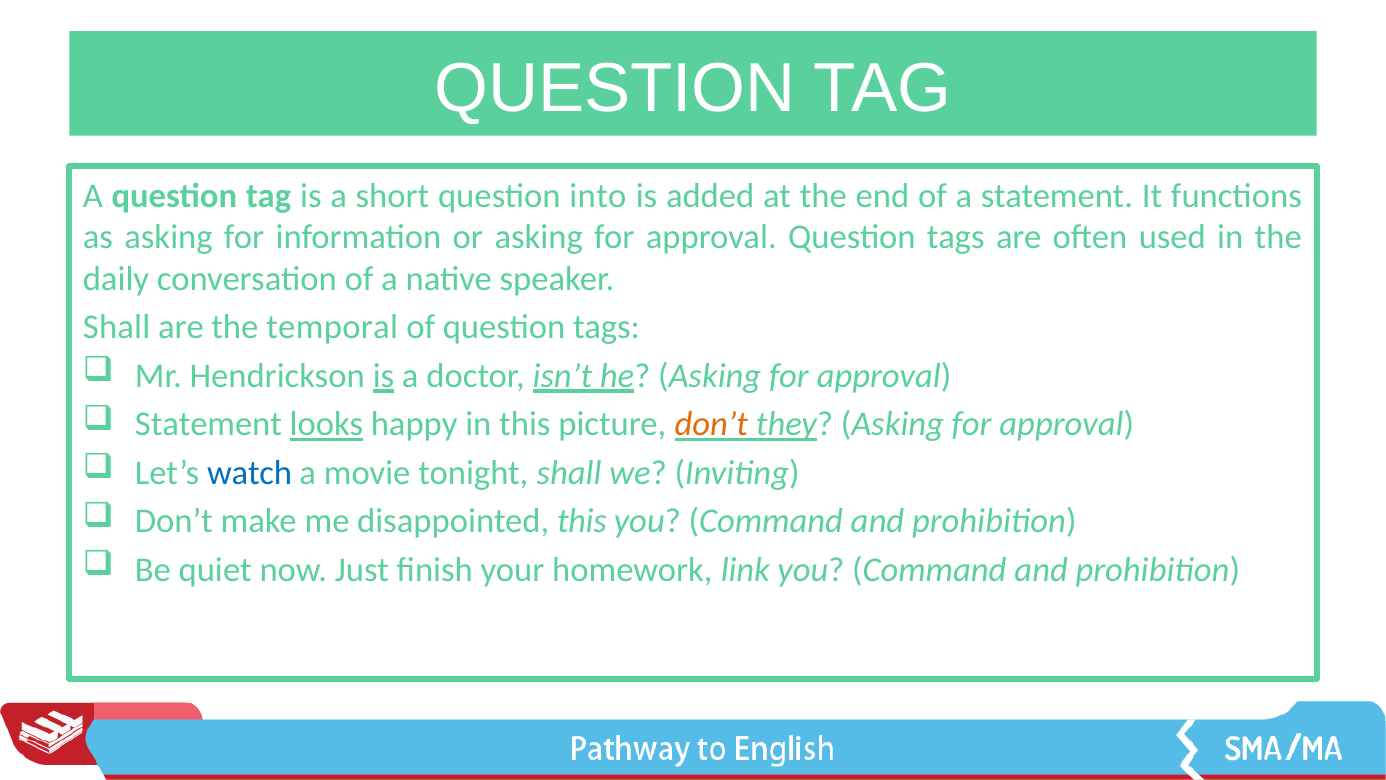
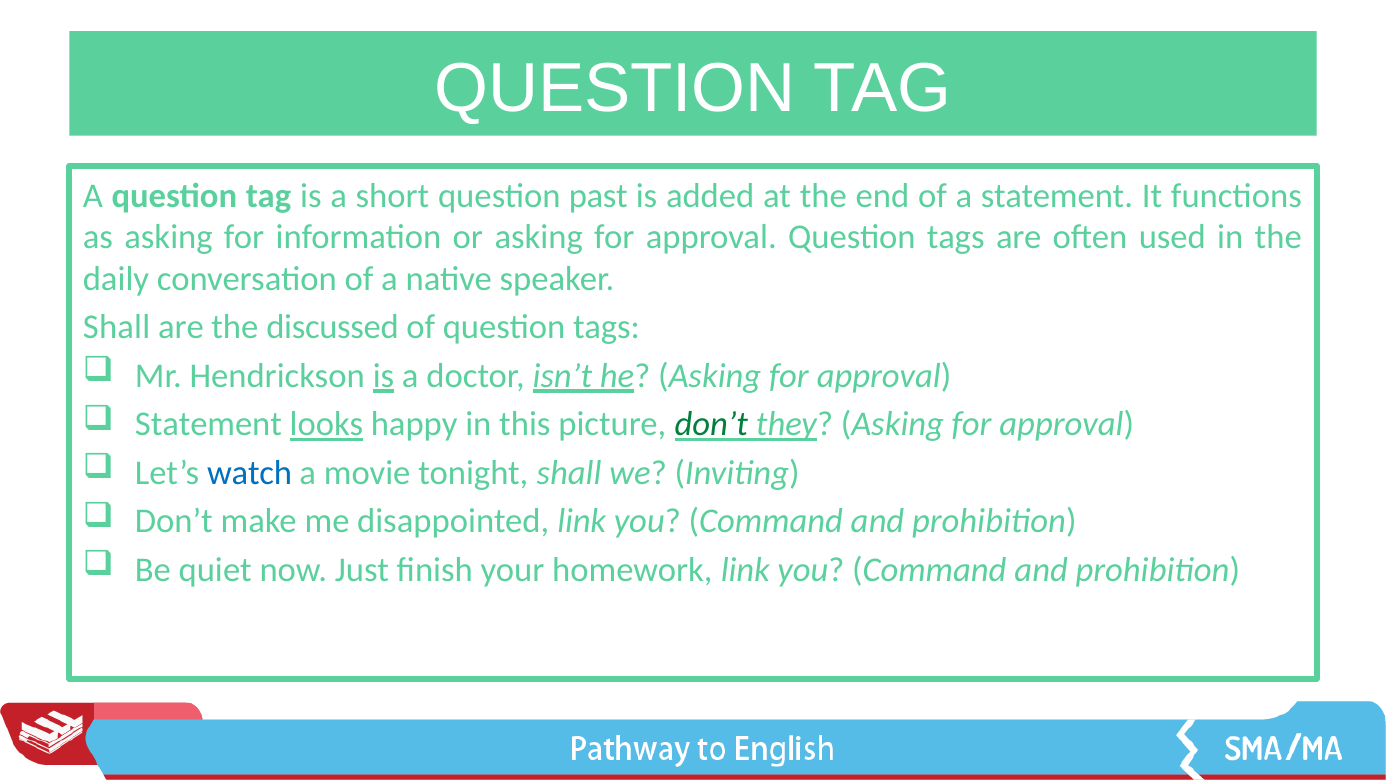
into: into -> past
temporal: temporal -> discussed
don’t at (711, 424) colour: orange -> green
disappointed this: this -> link
